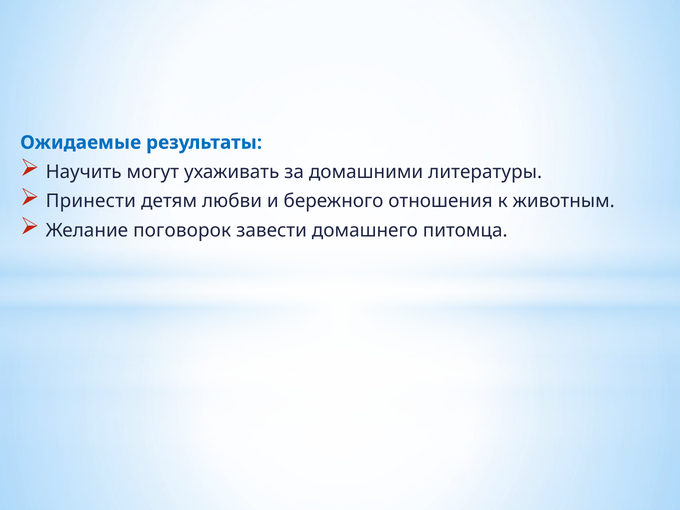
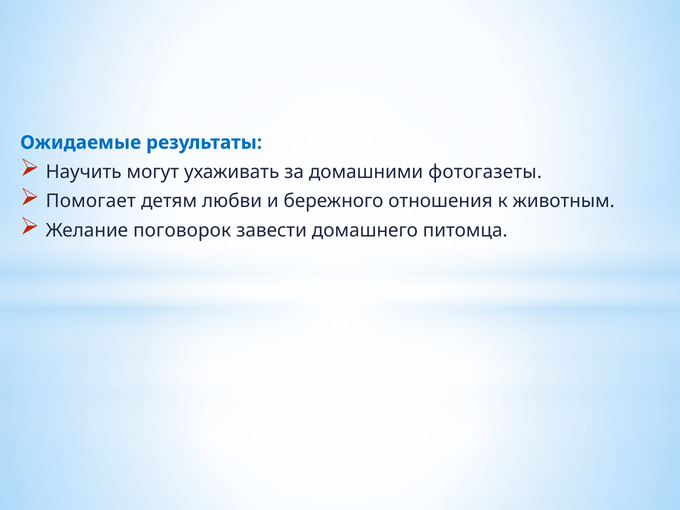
литературы: литературы -> фотогазеты
Принести: Принести -> Помогает
